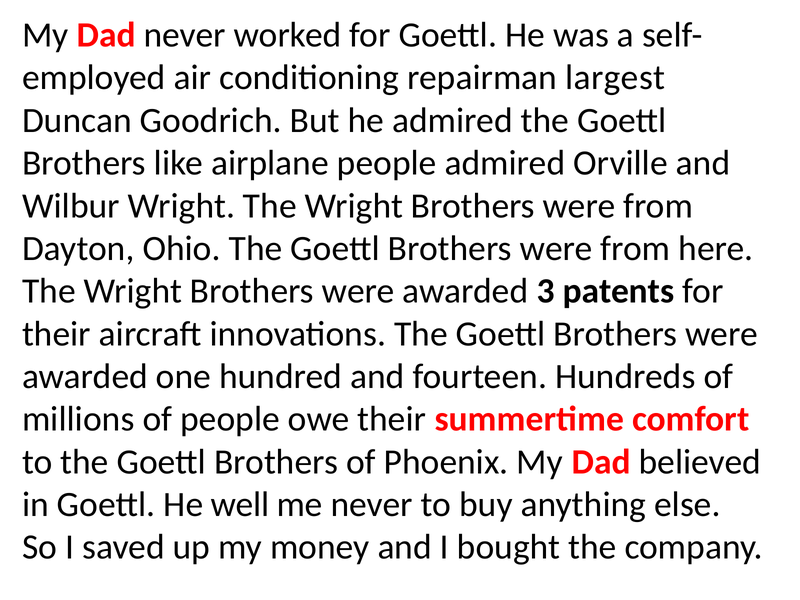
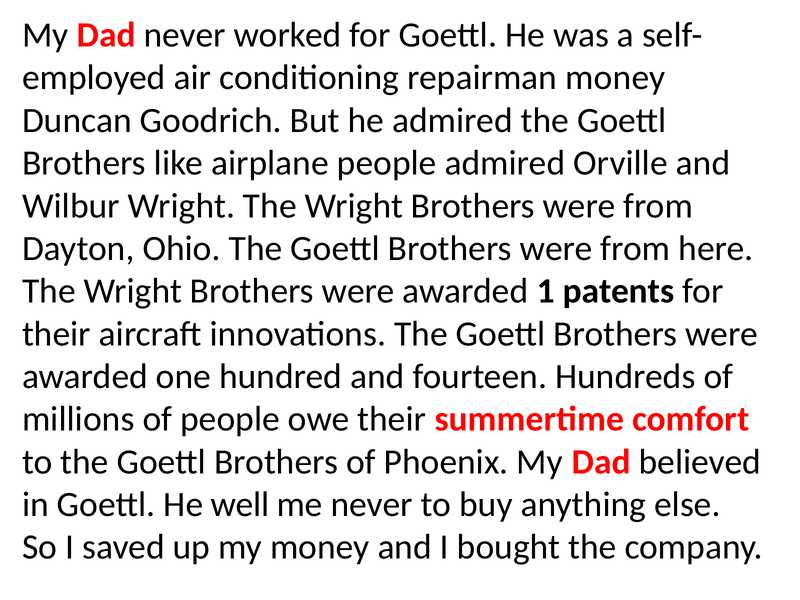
repairman largest: largest -> money
3: 3 -> 1
